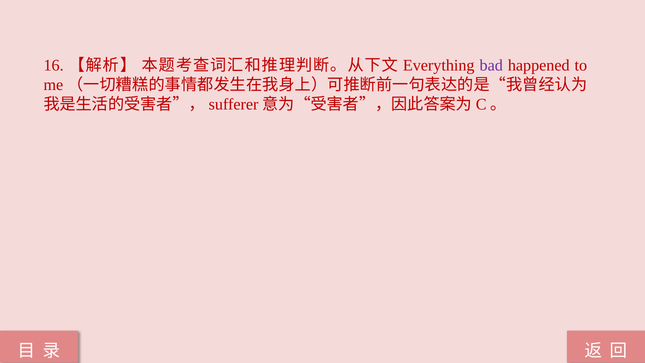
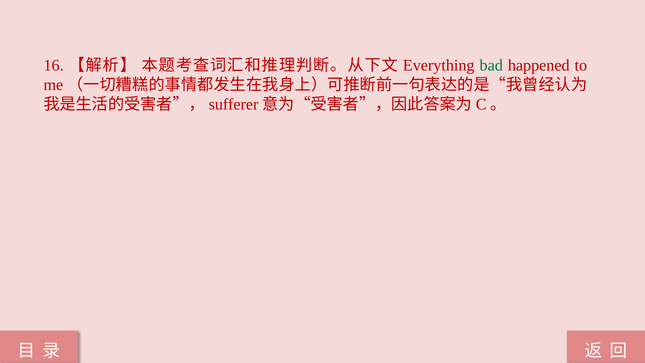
bad colour: purple -> green
